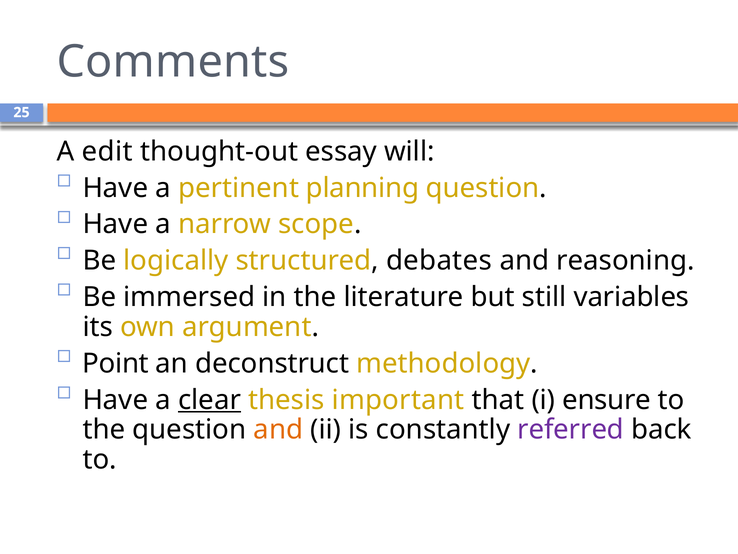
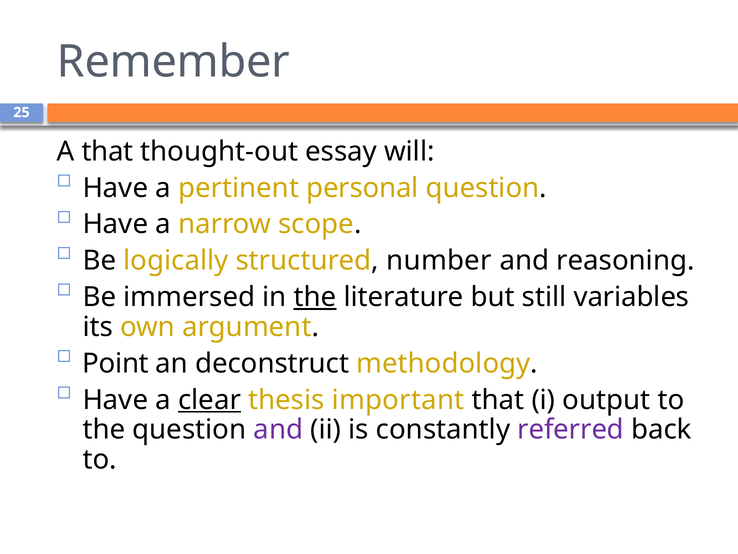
Comments: Comments -> Remember
A edit: edit -> that
planning: planning -> personal
debates: debates -> number
the at (315, 297) underline: none -> present
ensure: ensure -> output
and at (278, 429) colour: orange -> purple
